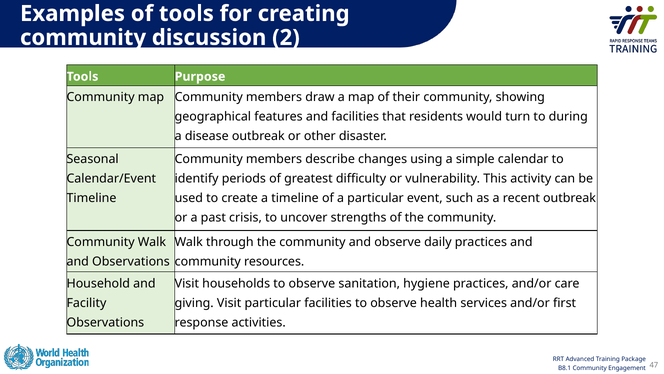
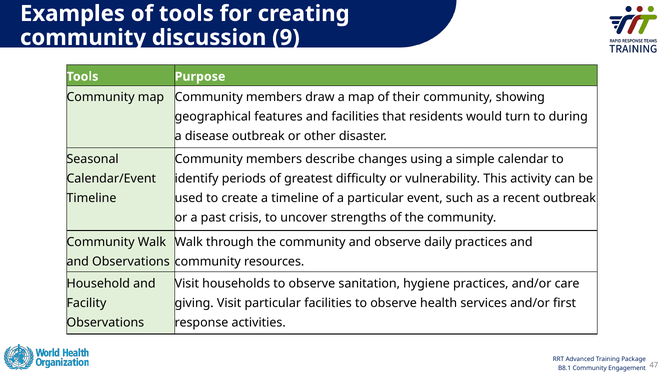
2: 2 -> 9
